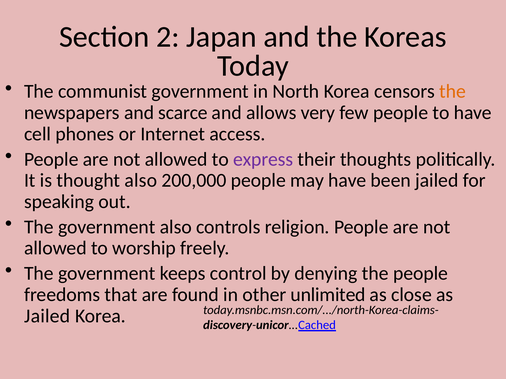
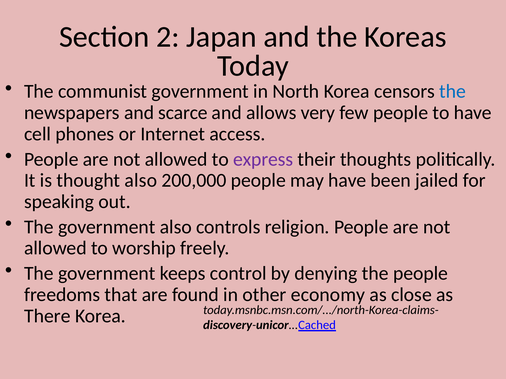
the at (453, 92) colour: orange -> blue
unlimited: unlimited -> economy
Jailed at (47, 316): Jailed -> There
